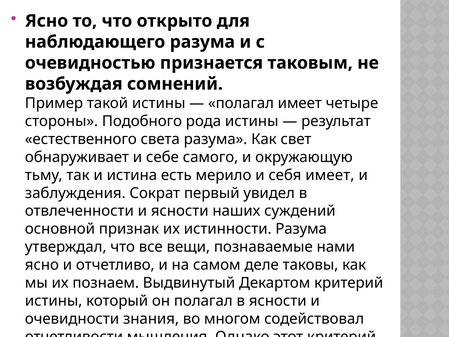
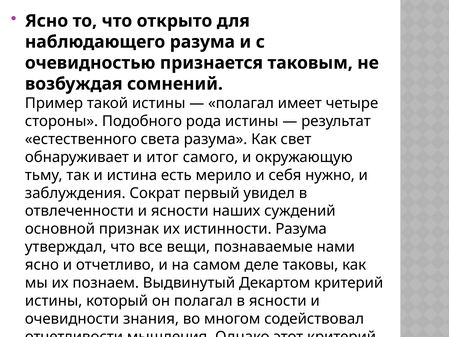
себе: себе -> итог
себя имеет: имеет -> нужно
